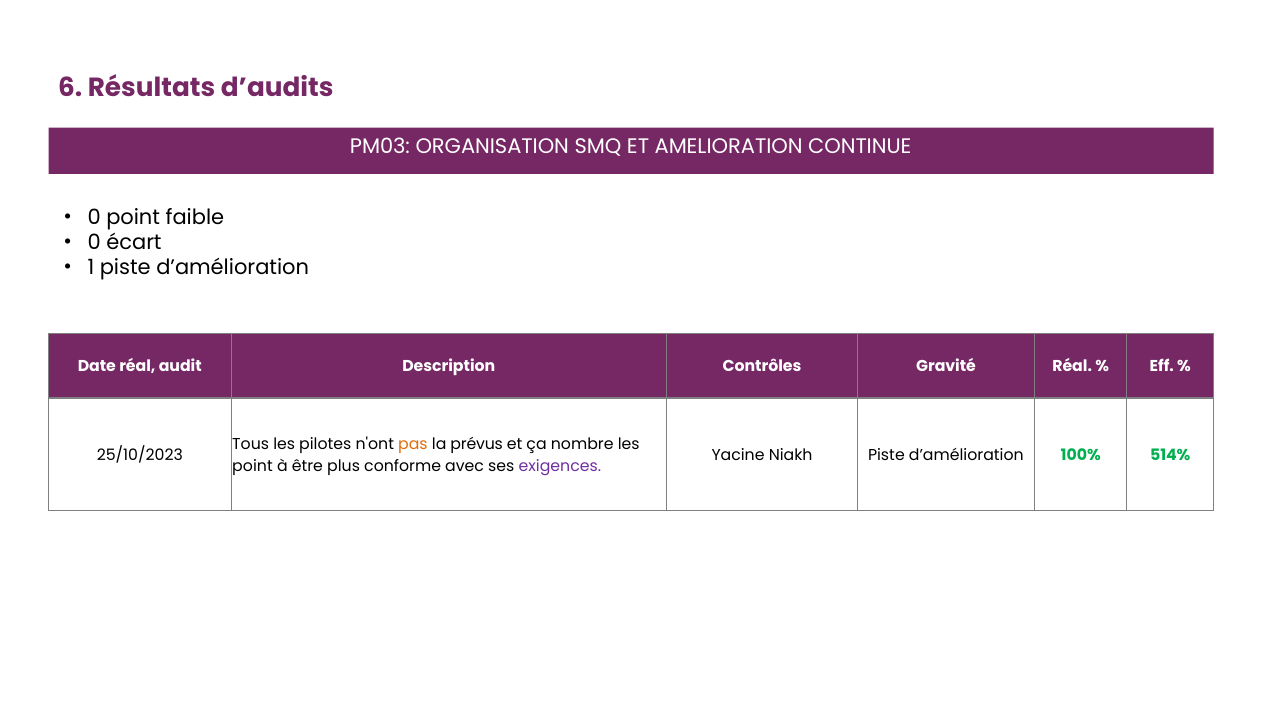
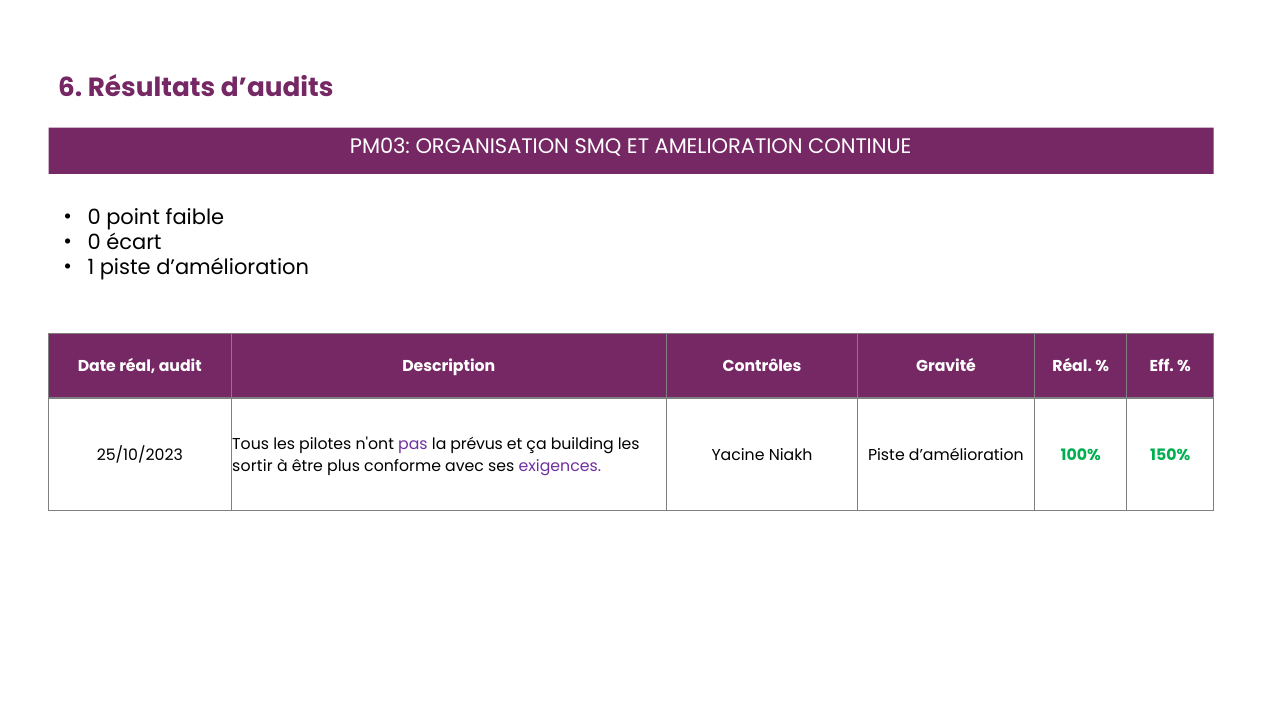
pas colour: orange -> purple
nombre: nombre -> building
514%: 514% -> 150%
point at (252, 466): point -> sortir
